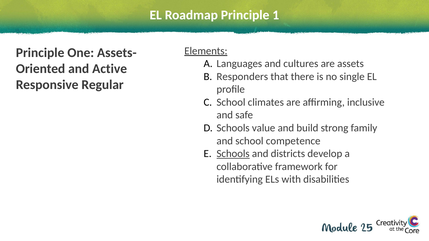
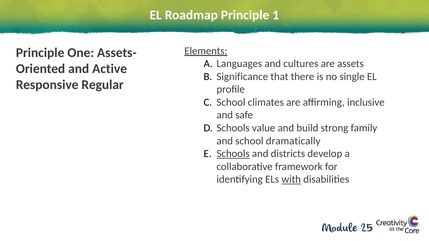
Responders: Responders -> Significance
competence: competence -> dramatically
with underline: none -> present
